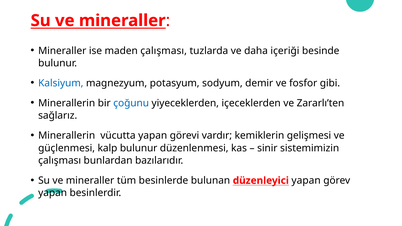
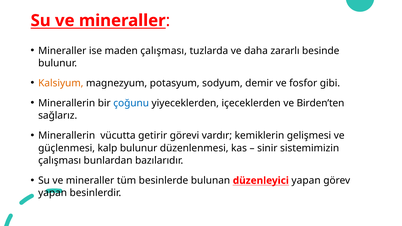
içeriği: içeriği -> zararlı
Kalsiyum colour: blue -> orange
Zararlı’ten: Zararlı’ten -> Birden’ten
vücutta yapan: yapan -> getirir
